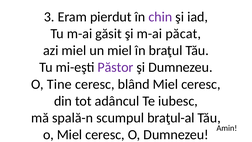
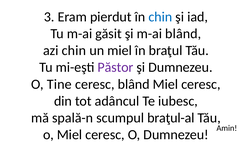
chin at (160, 17) colour: purple -> blue
m-ai păcat: păcat -> blând
azi miel: miel -> chin
